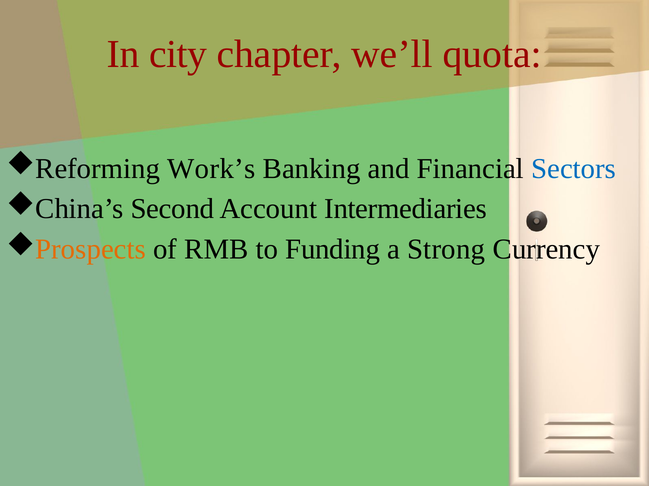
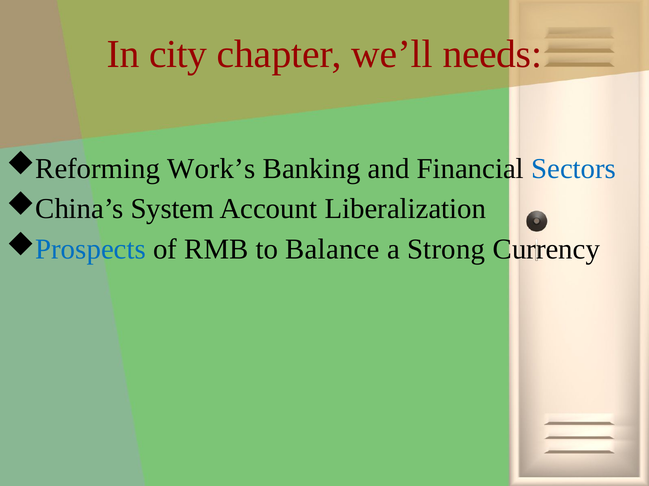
quota: quota -> needs
Second: Second -> System
Intermediaries: Intermediaries -> Liberalization
Prospects colour: orange -> blue
Funding: Funding -> Balance
